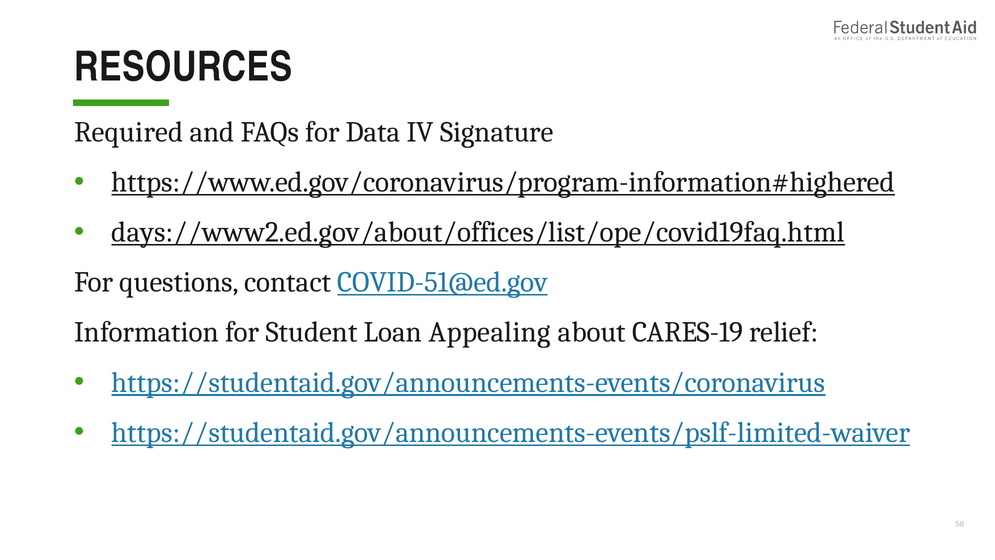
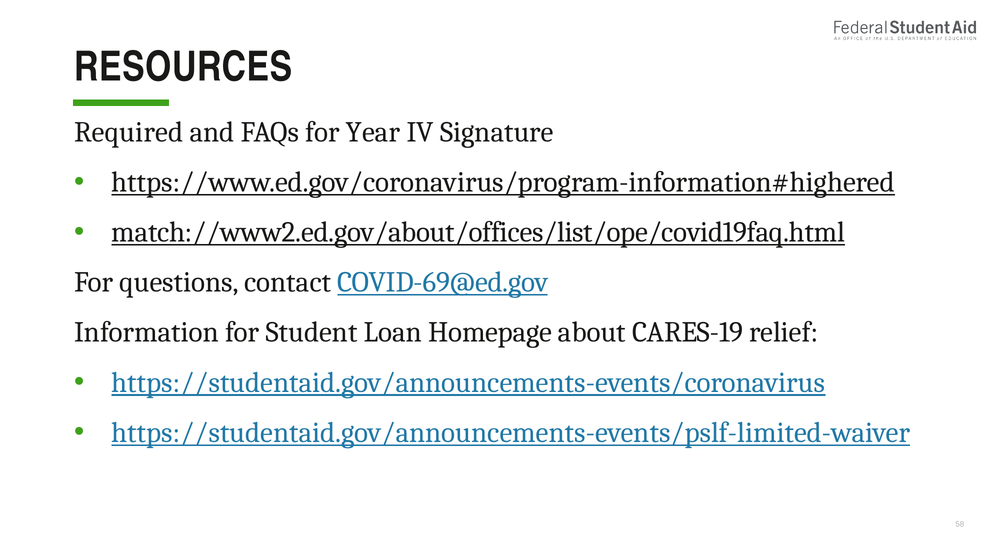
Data: Data -> Year
days://www2.ed.gov/about/offices/list/ope/covid19faq.html: days://www2.ed.gov/about/offices/list/ope/covid19faq.html -> match://www2.ed.gov/about/offices/list/ope/covid19faq.html
COVID-51@ed.gov: COVID-51@ed.gov -> COVID-69@ed.gov
Appealing: Appealing -> Homepage
